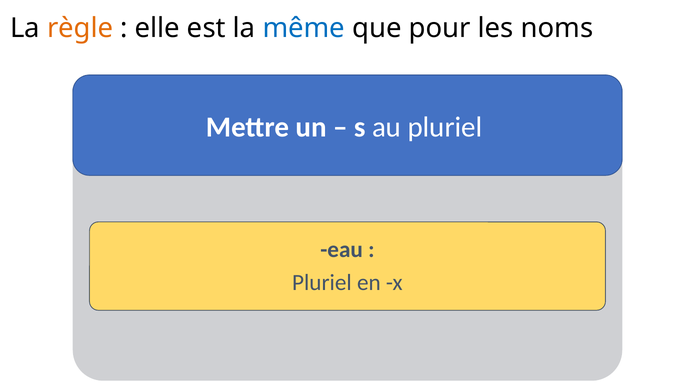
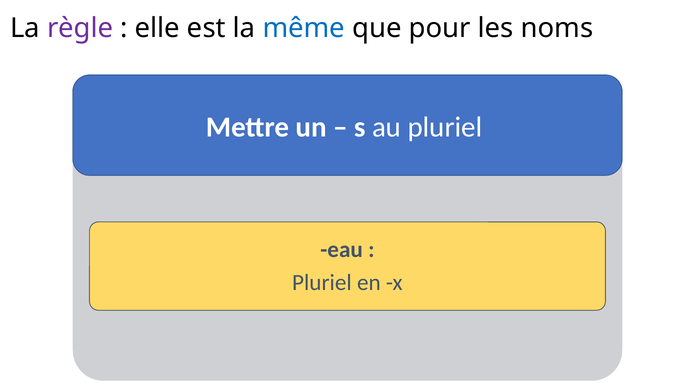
règle colour: orange -> purple
